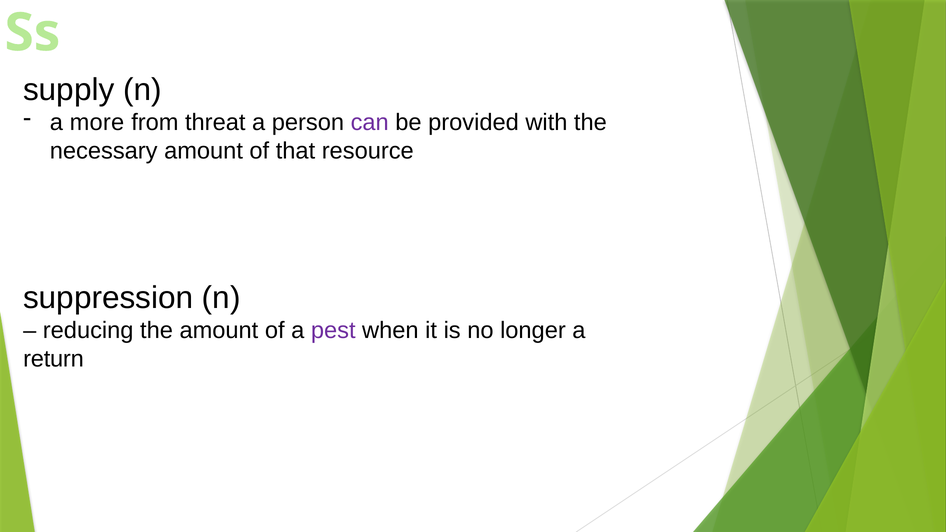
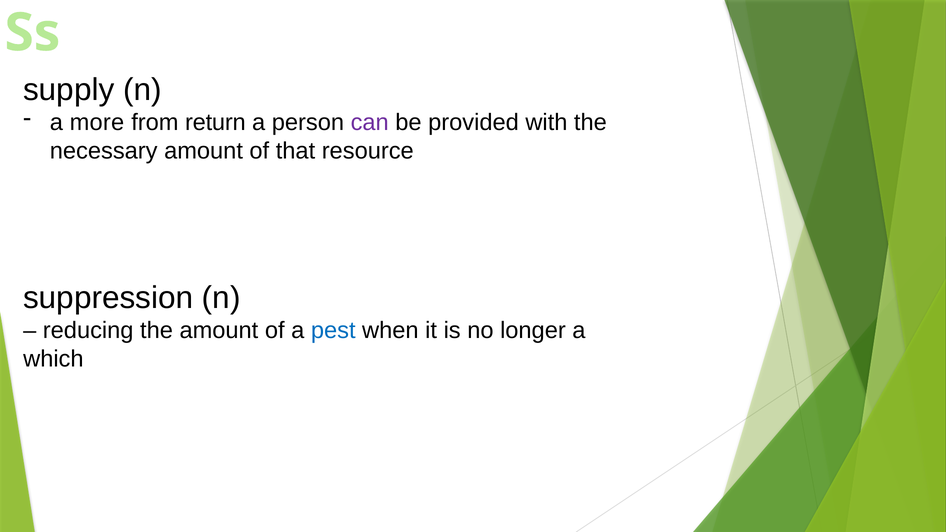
threat: threat -> return
pest colour: purple -> blue
return: return -> which
